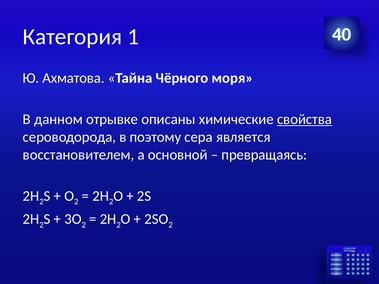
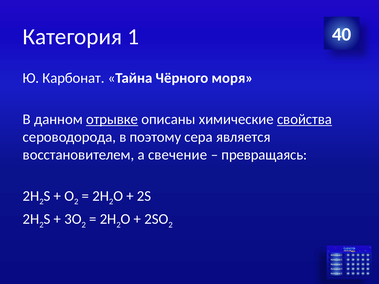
Ахматова: Ахматова -> Карбонат
отрывке underline: none -> present
основной: основной -> свечение
